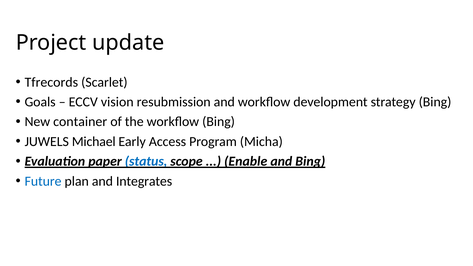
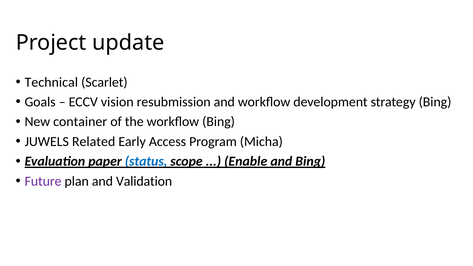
Tfrecords: Tfrecords -> Technical
Michael: Michael -> Related
Future colour: blue -> purple
Integrates: Integrates -> Validation
